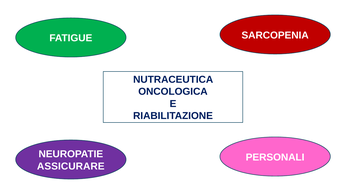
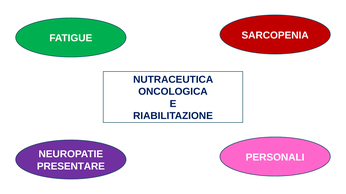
ASSICURARE: ASSICURARE -> PRESENTARE
